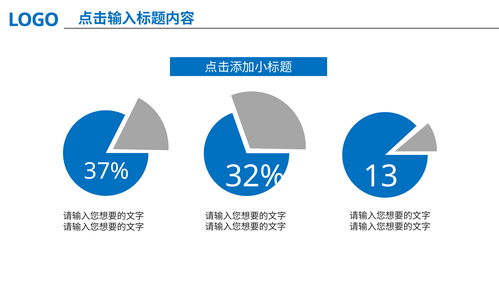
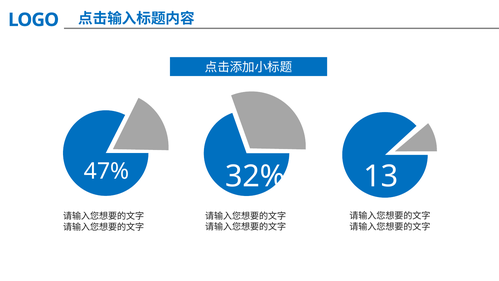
37%: 37% -> 47%
